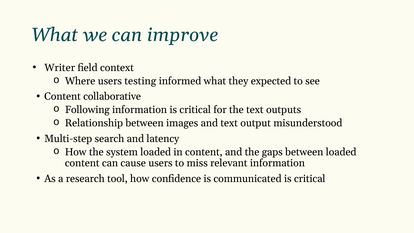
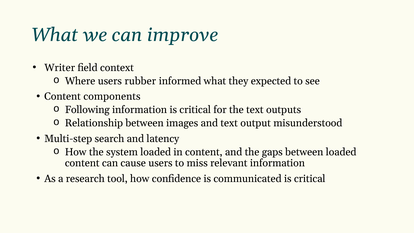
testing: testing -> rubber
collaborative: collaborative -> components
